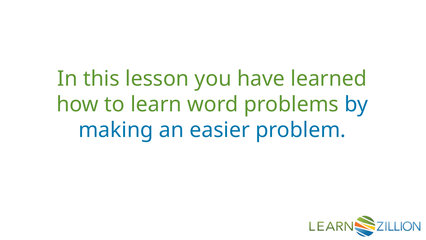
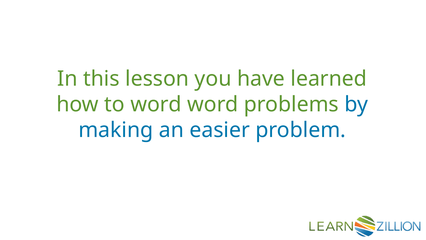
to learn: learn -> word
